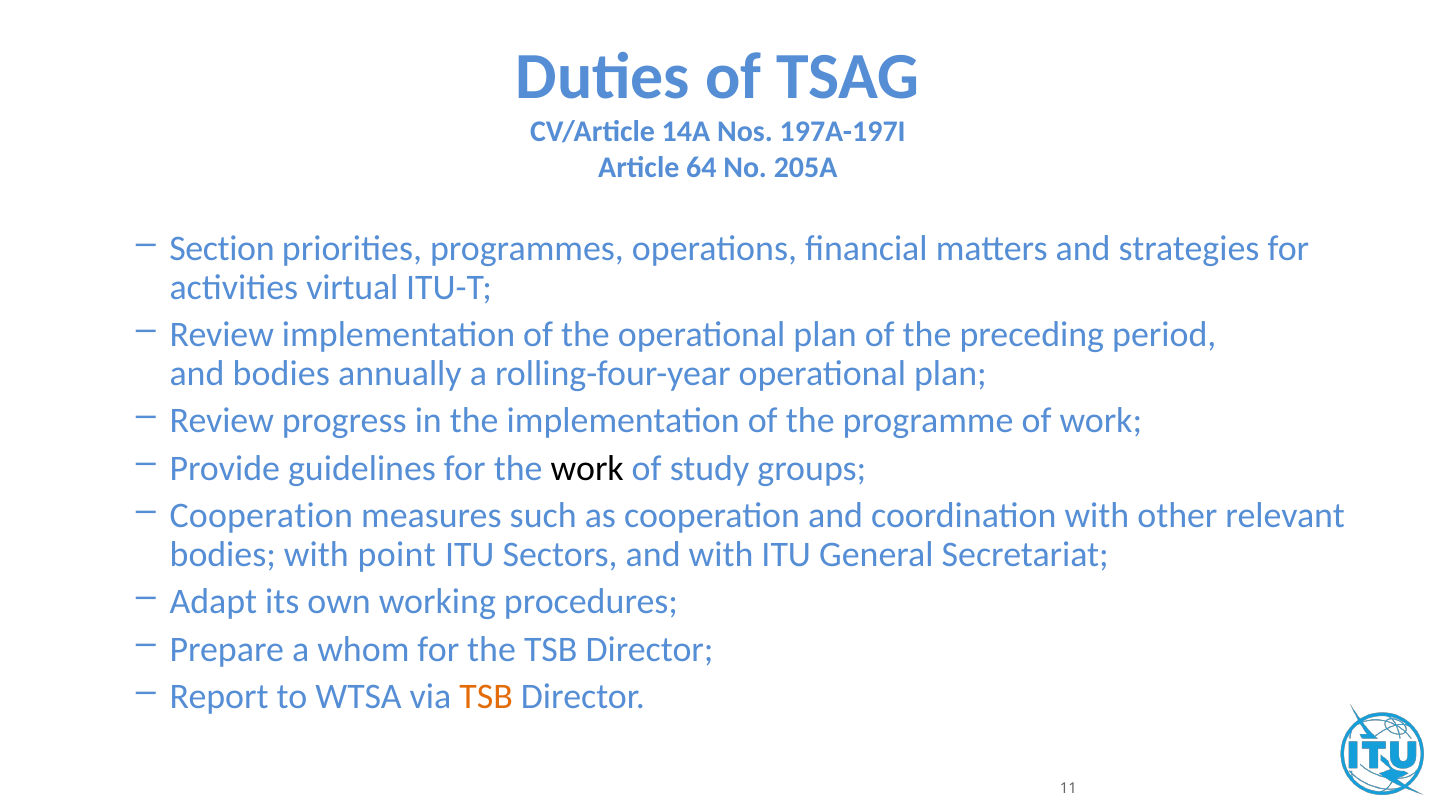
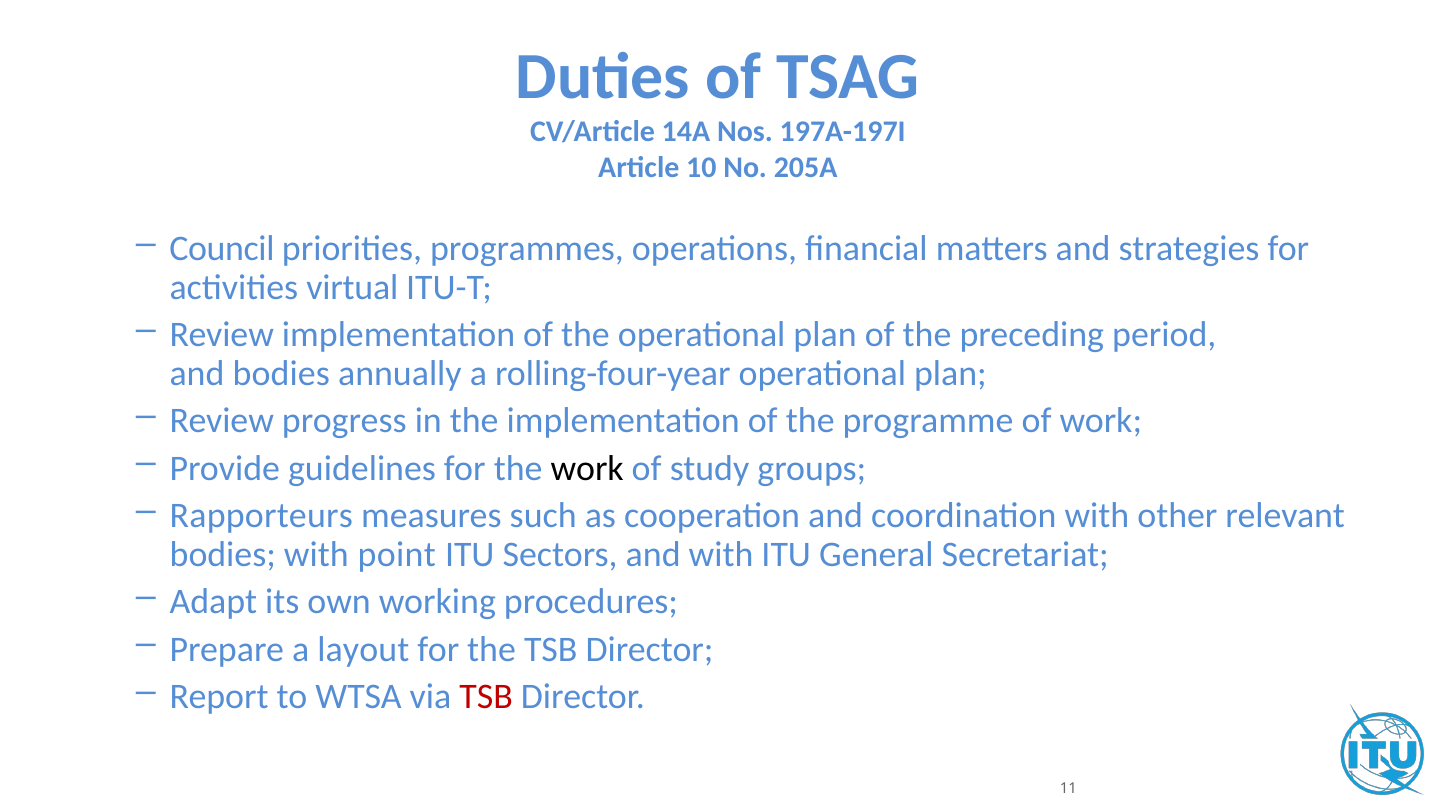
64: 64 -> 10
Section: Section -> Council
Cooperation at (261, 516): Cooperation -> Rapporteurs
whom: whom -> layout
TSB at (486, 696) colour: orange -> red
